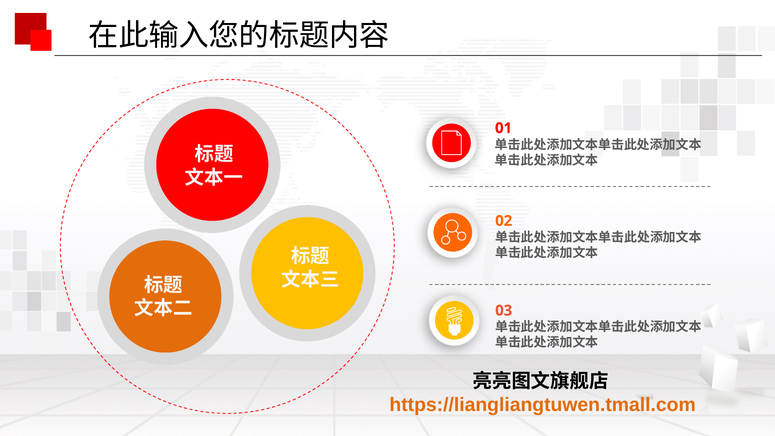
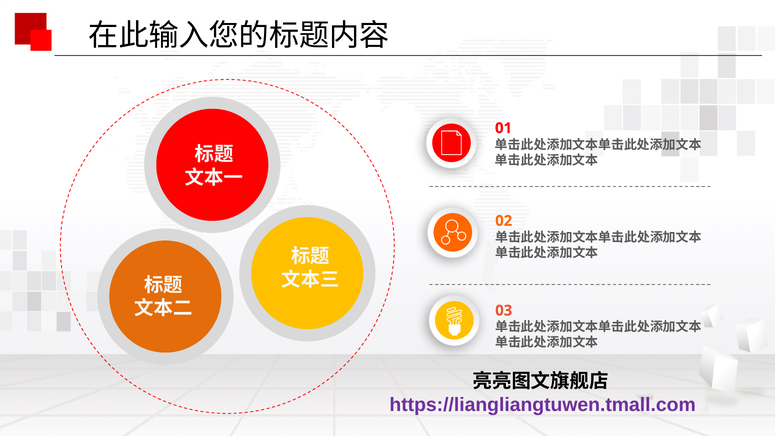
https://liangliangtuwen.tmall.com colour: orange -> purple
